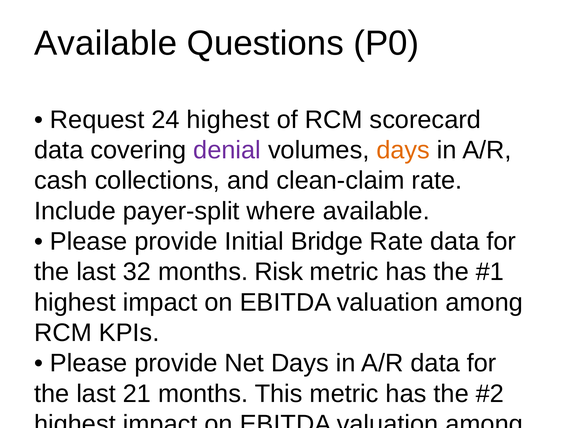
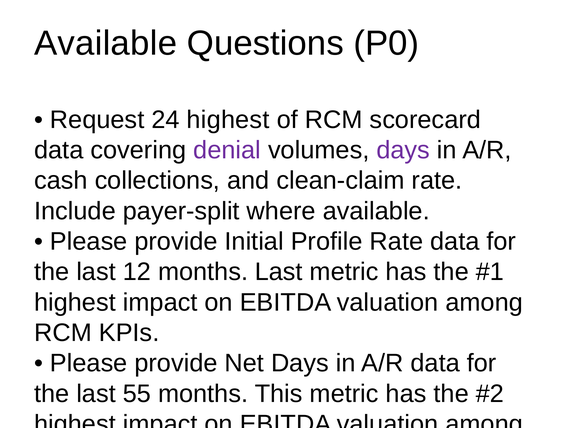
days at (403, 150) colour: orange -> purple
Bridge: Bridge -> Profile
32: 32 -> 12
months Risk: Risk -> Last
21: 21 -> 55
